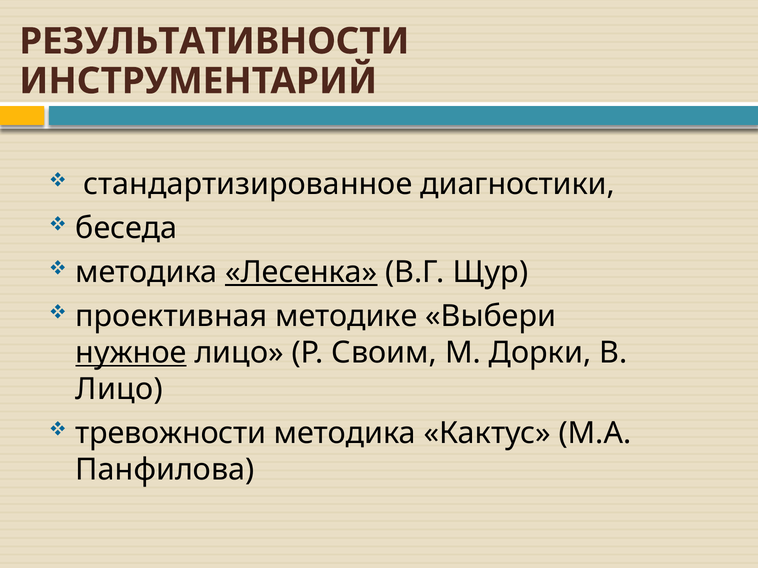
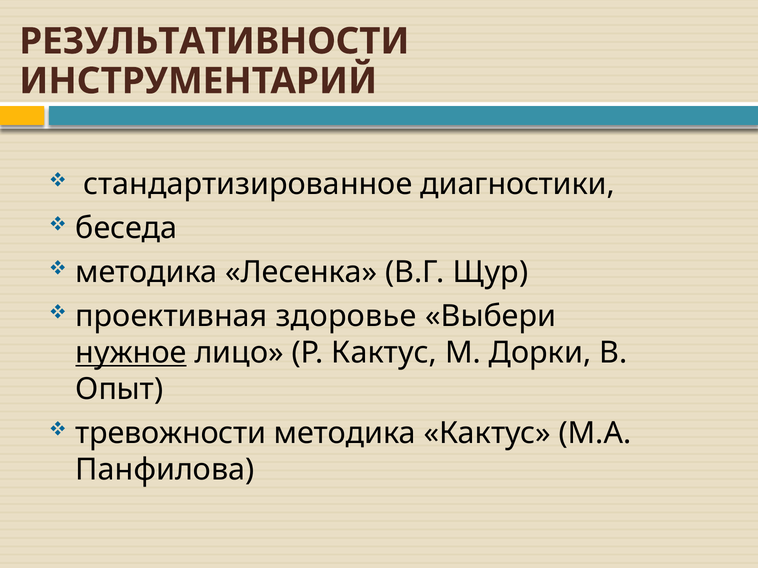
Лесенка underline: present -> none
методике: методике -> здоровье
Р Своим: Своим -> Кактус
Лицо at (119, 390): Лицо -> Опыт
